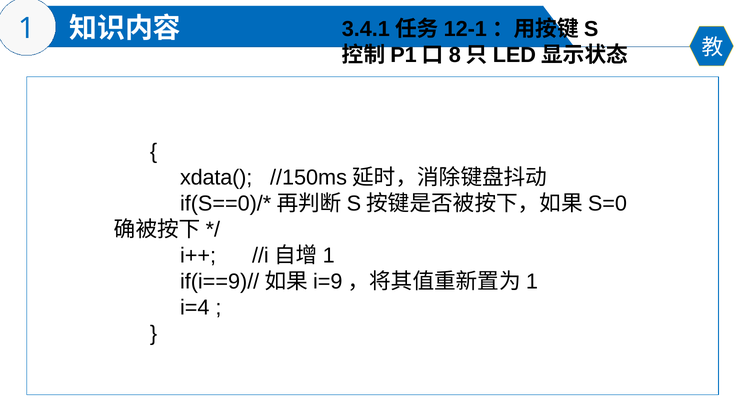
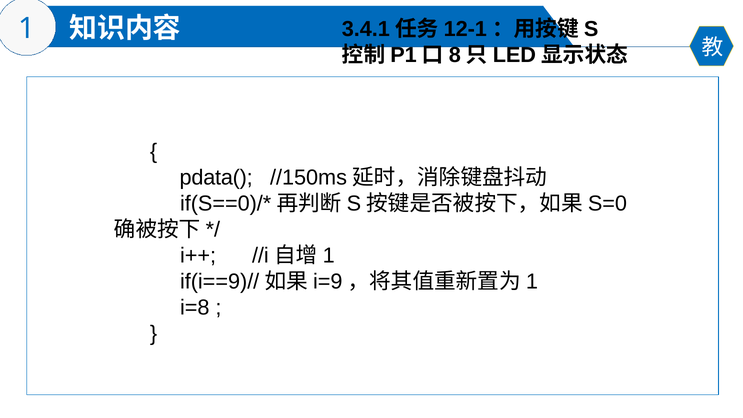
xdata(: xdata( -> pdata(
i=4: i=4 -> i=8
